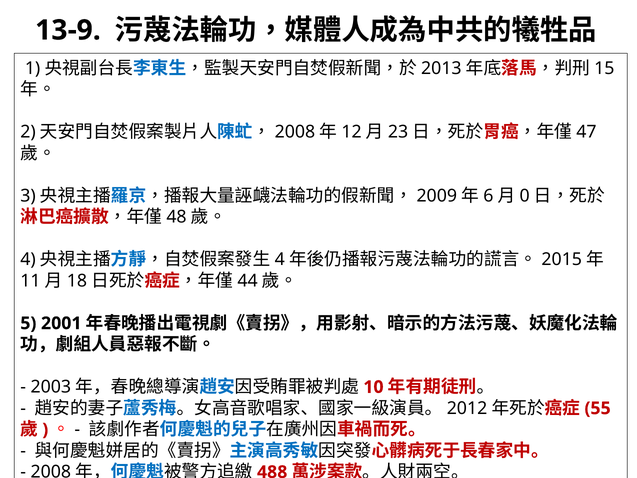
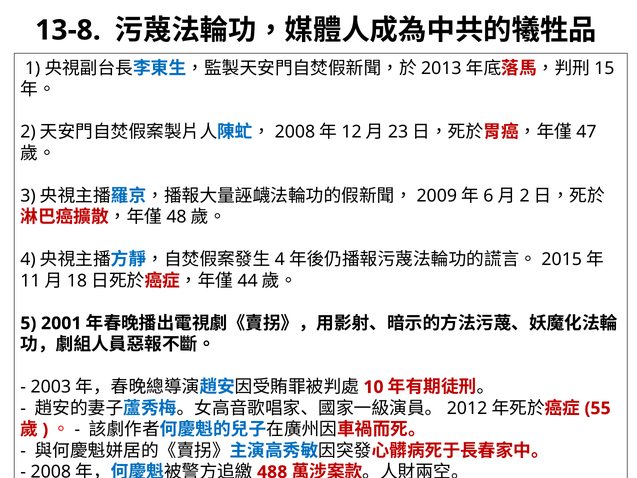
13-9: 13-9 -> 13-8
0 at (525, 196): 0 -> 2
